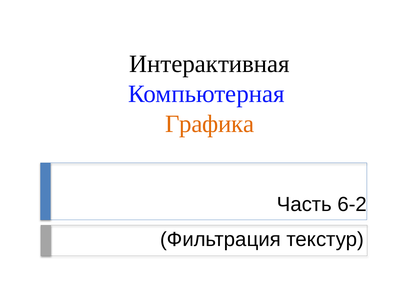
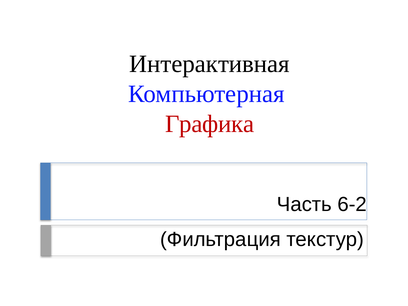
Графика colour: orange -> red
